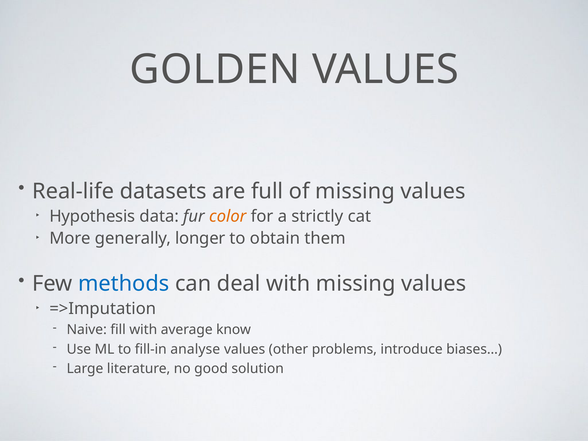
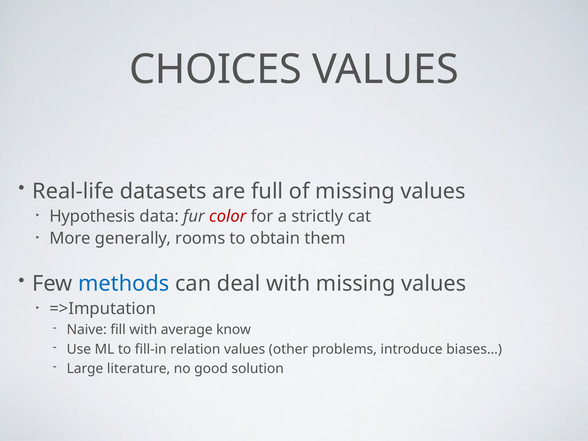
GOLDEN: GOLDEN -> CHOICES
color colour: orange -> red
longer: longer -> rooms
analyse: analyse -> relation
